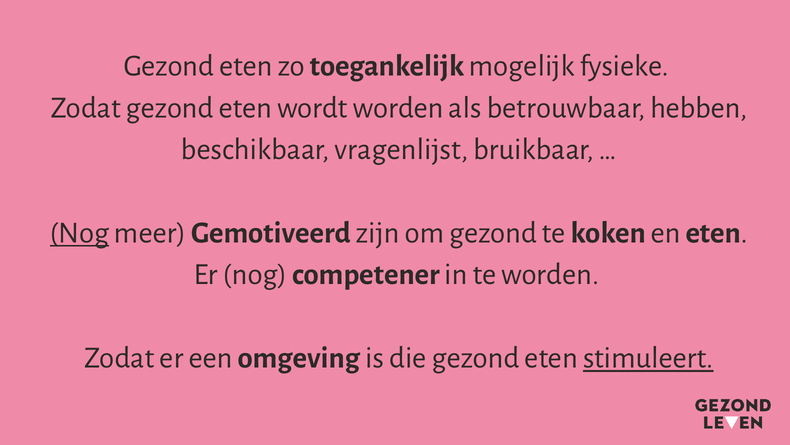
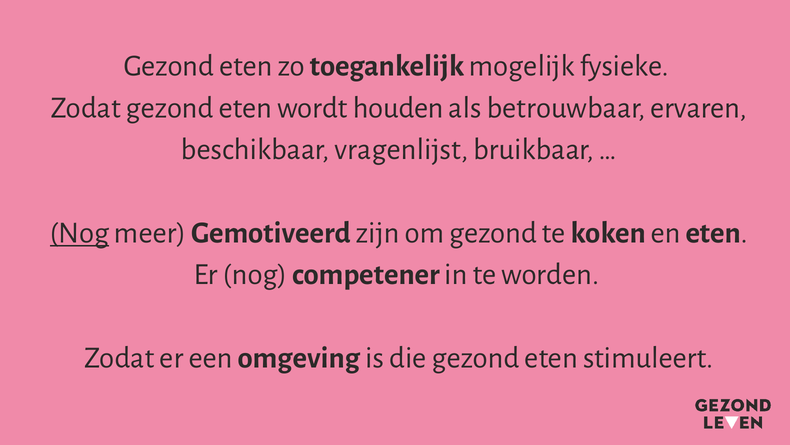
wordt worden: worden -> houden
hebben: hebben -> ervaren
stimuleert underline: present -> none
